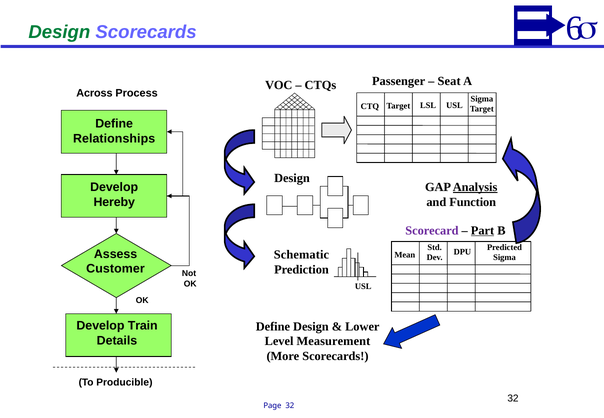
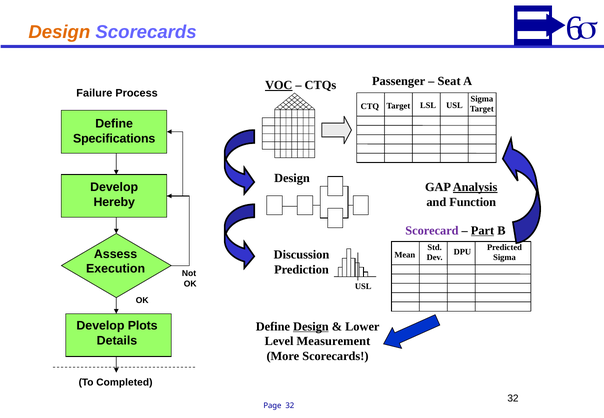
Design at (59, 32) colour: green -> orange
VOC underline: none -> present
Across: Across -> Failure
Relationships: Relationships -> Specifications
Schematic: Schematic -> Discussion
Customer: Customer -> Execution
Train: Train -> Plots
Design at (311, 327) underline: none -> present
Producible: Producible -> Completed
